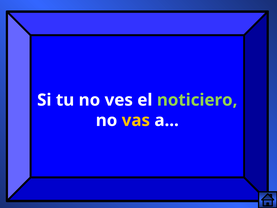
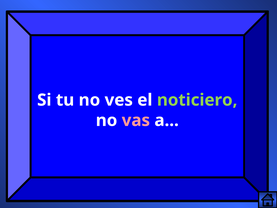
vas colour: yellow -> pink
